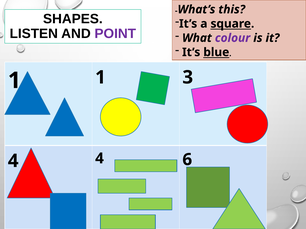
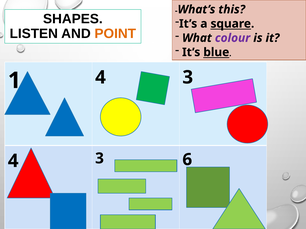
POINT colour: purple -> orange
1 at (100, 77): 1 -> 4
4 at (100, 159): 4 -> 3
